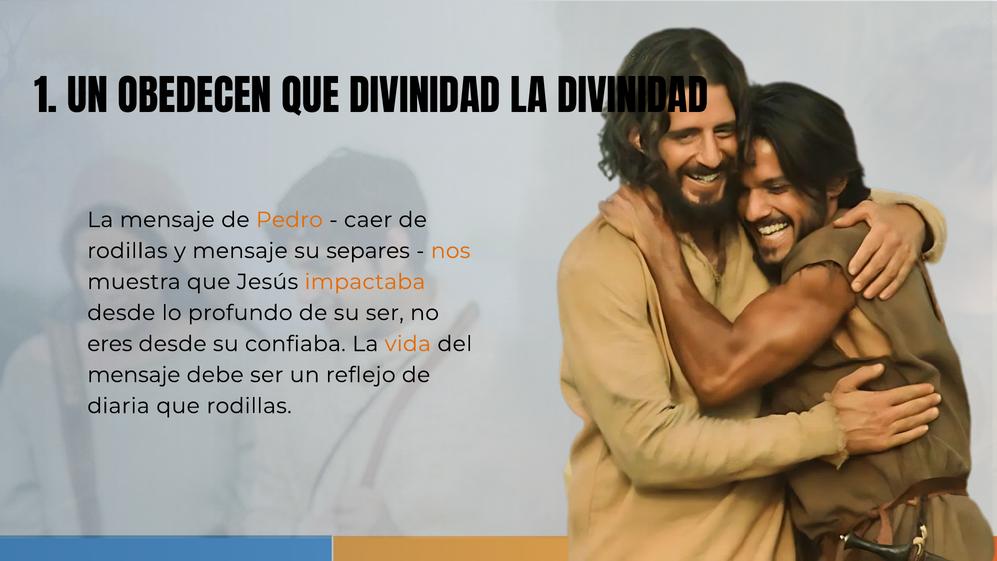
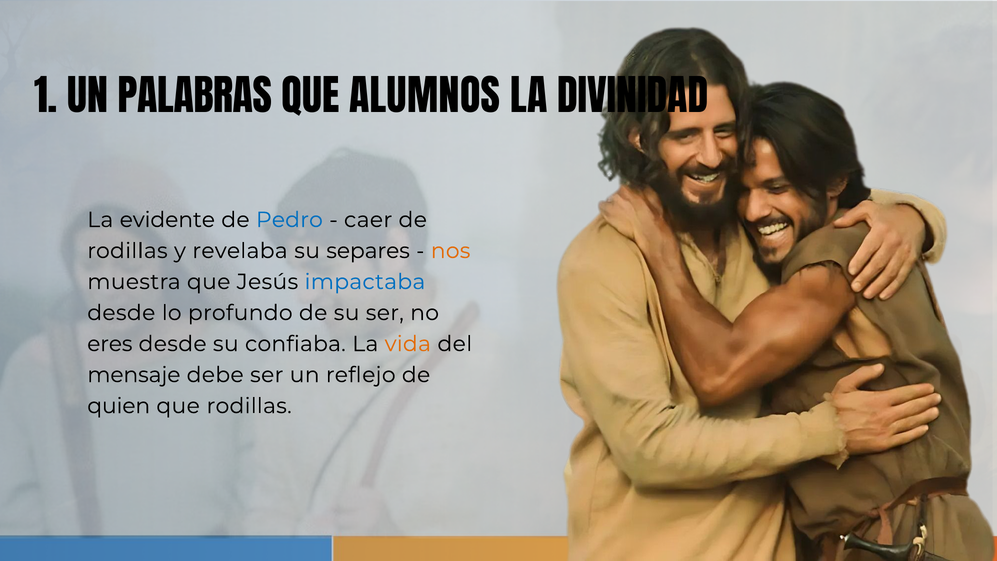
OBEDECEN: OBEDECEN -> PALABRAS
QUE DIVINIDAD: DIVINIDAD -> ALUMNOS
La mensaje: mensaje -> evidente
Pedro colour: orange -> blue
y mensaje: mensaje -> revelaba
impactaba colour: orange -> blue
diaria: diaria -> quien
